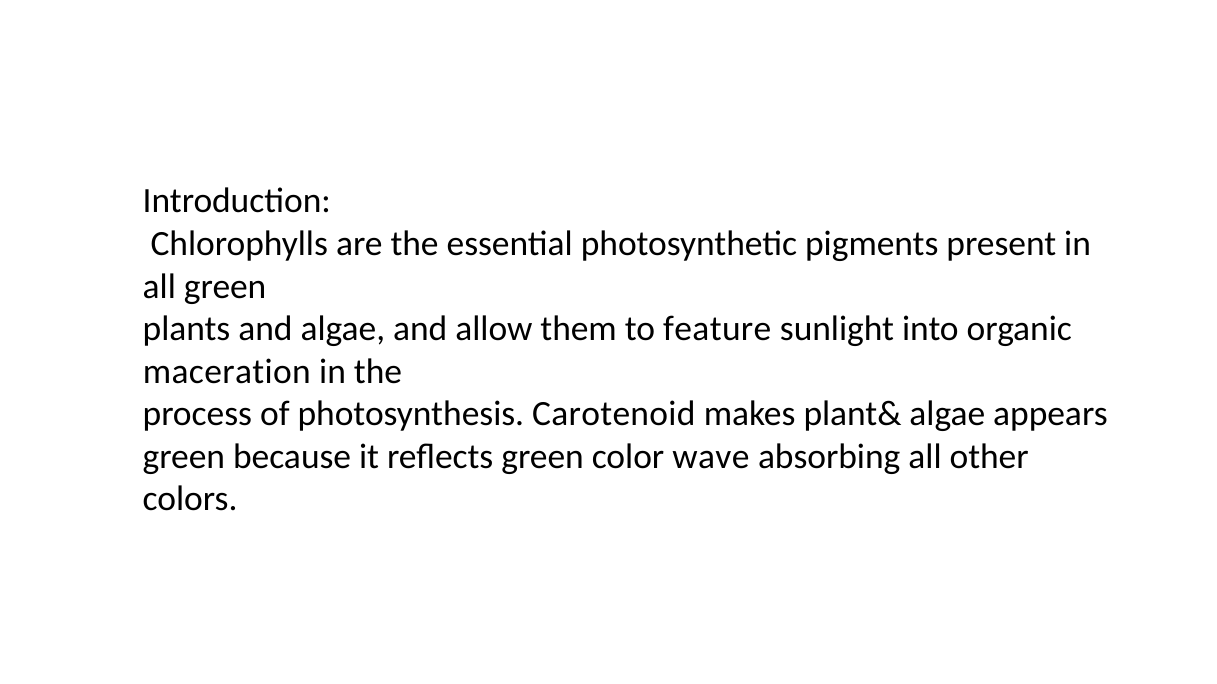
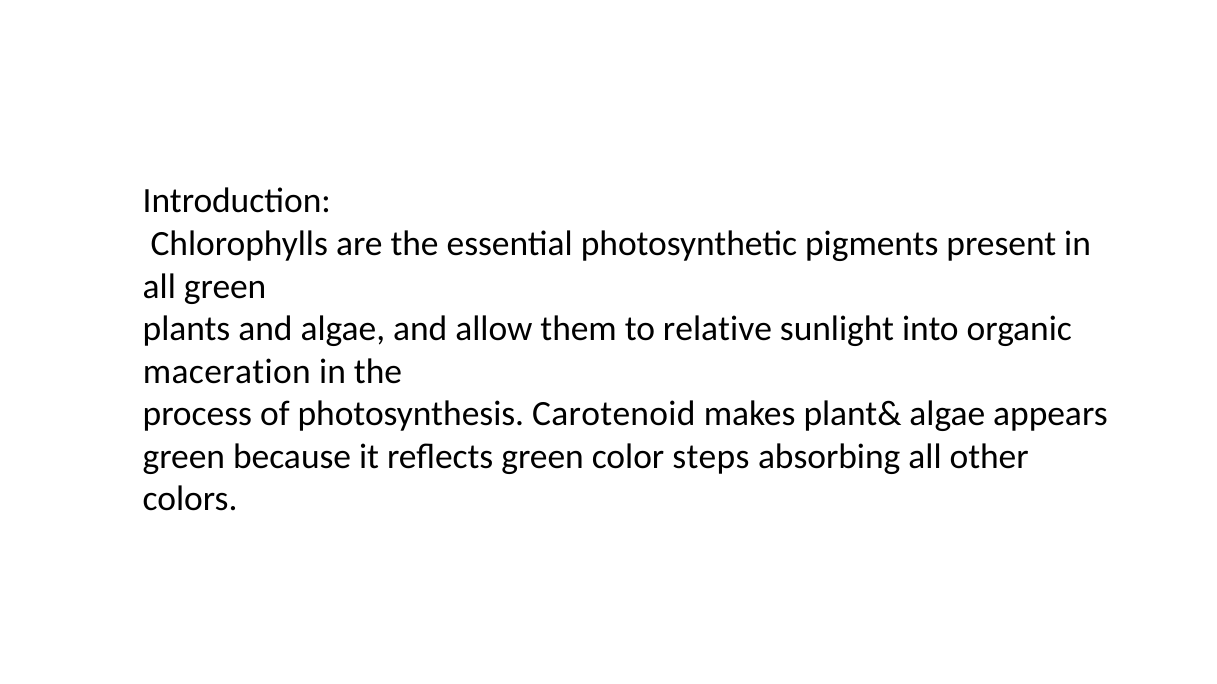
feature: feature -> relative
wave: wave -> steps
